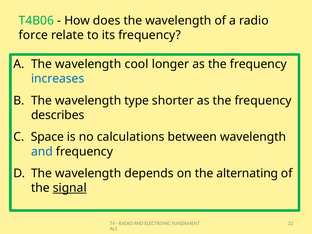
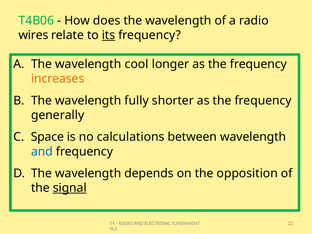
force: force -> wires
its underline: none -> present
increases colour: blue -> orange
type: type -> fully
describes: describes -> generally
alternating: alternating -> opposition
